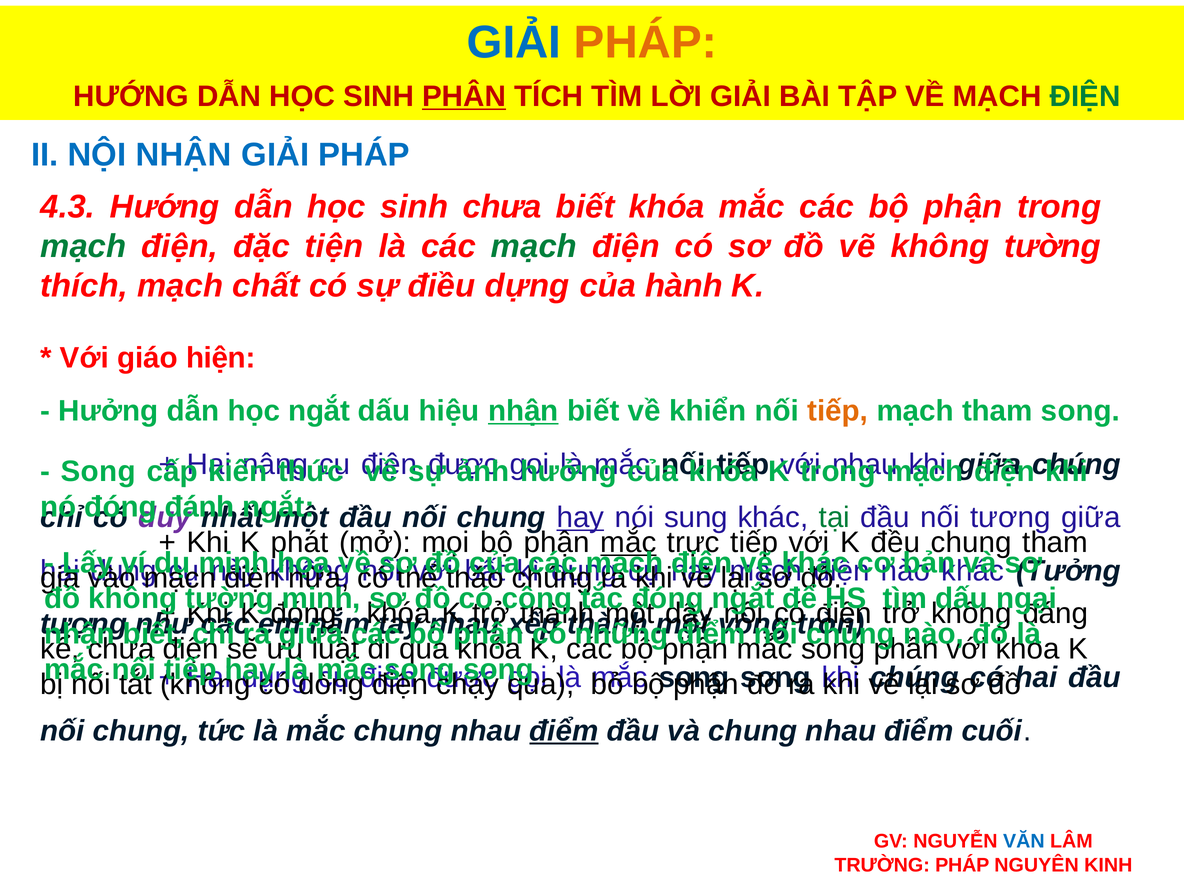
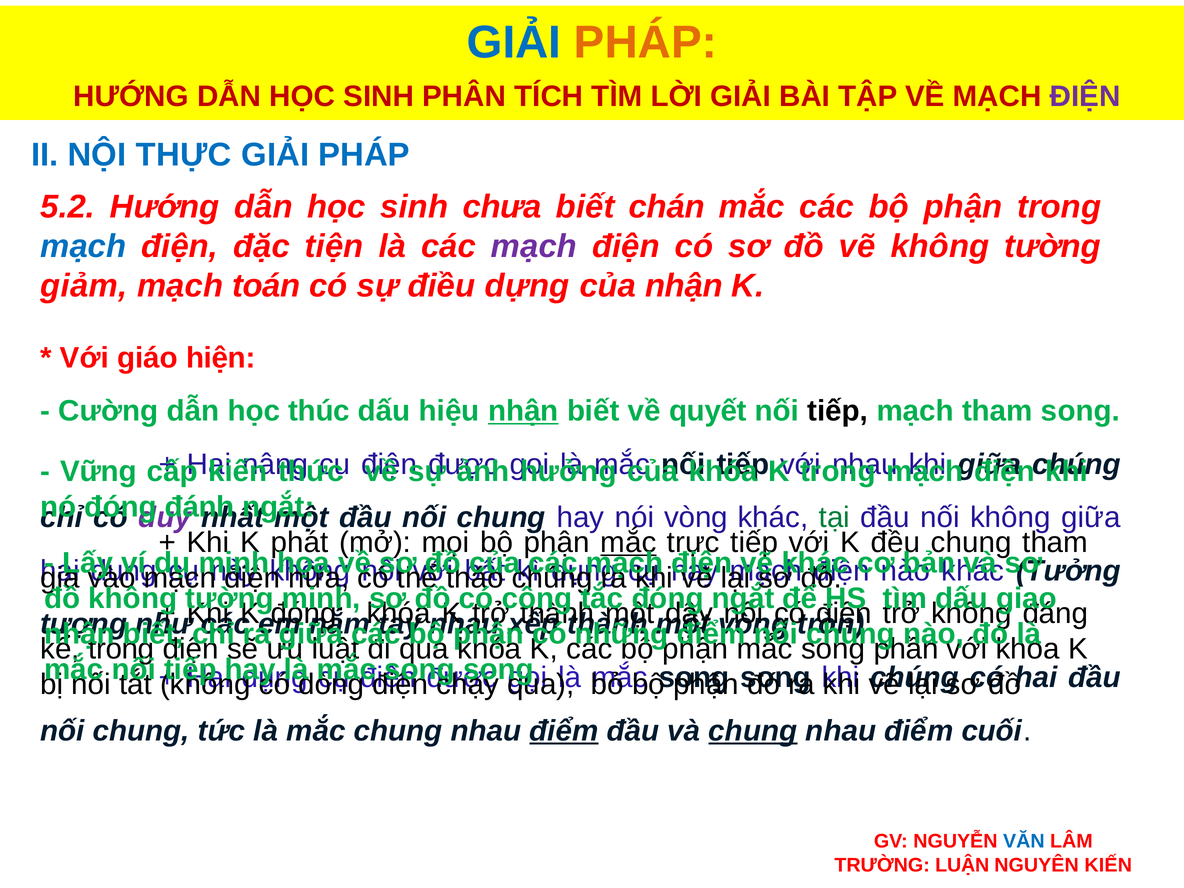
PHÂN underline: present -> none
ĐIỆN at (1085, 97) colour: green -> purple
NỘI NHẬN: NHẬN -> THỰC
4.3: 4.3 -> 5.2
biết khóa: khóa -> chán
mạch at (83, 246) colour: green -> blue
mạch at (534, 246) colour: green -> purple
thích: thích -> giảm
chất: chất -> toán
của hành: hành -> nhận
Hưởng at (108, 411): Hưởng -> Cường
học ngắt: ngắt -> thúc
khiển: khiển -> quyết
tiếp at (838, 411) colour: orange -> black
Song at (98, 471): Song -> Vững
hay at (580, 518) underline: present -> none
nói sung: sung -> vòng
nối tương: tương -> không
ngại: ngại -> giao
chưa at (121, 649): chưa -> trong
chung at (753, 731) underline: none -> present
TRƯỜNG PHÁP: PHÁP -> LUẬN
NGUYÊN KINH: KINH -> KIẾN
